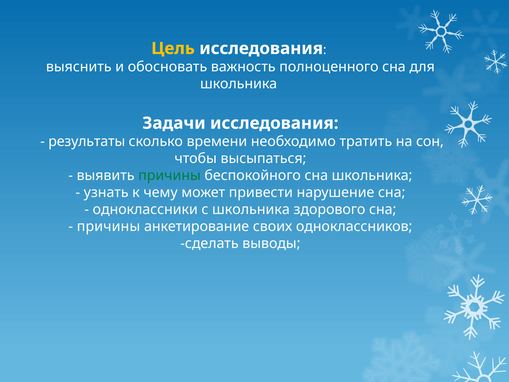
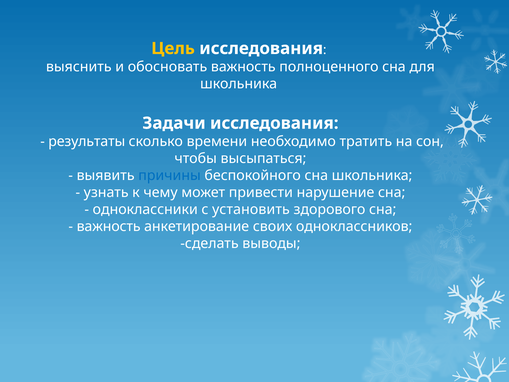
причины at (170, 176) colour: green -> blue
с школьника: школьника -> установить
причины at (108, 226): причины -> важность
